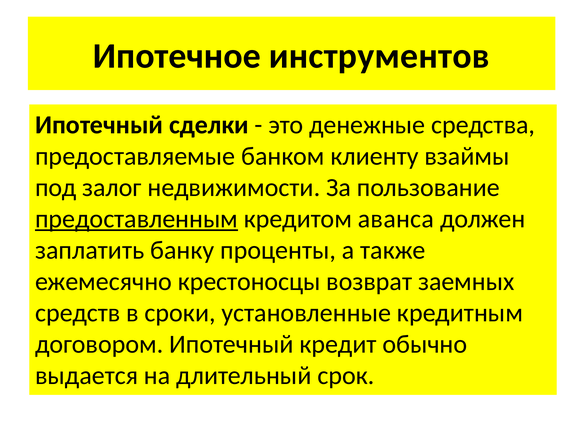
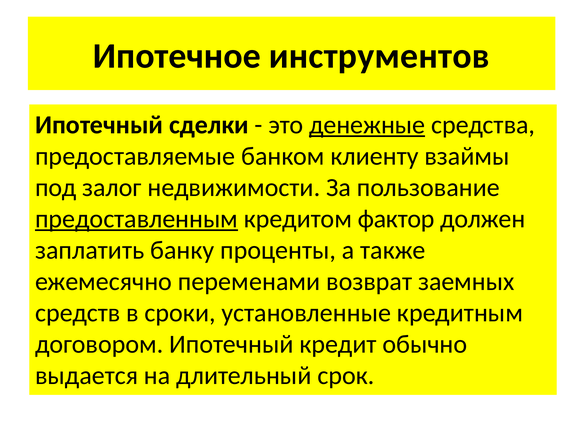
денежные underline: none -> present
аванса: аванса -> фактор
крестоносцы: крестоносцы -> переменами
